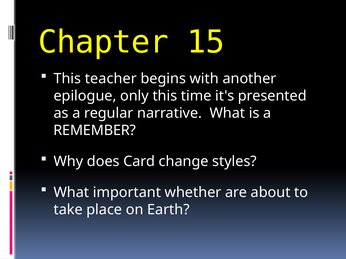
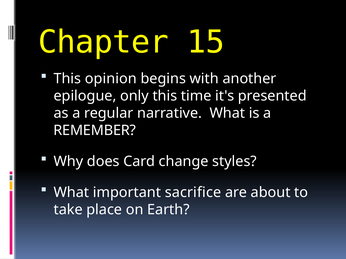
teacher: teacher -> opinion
whether: whether -> sacrifice
